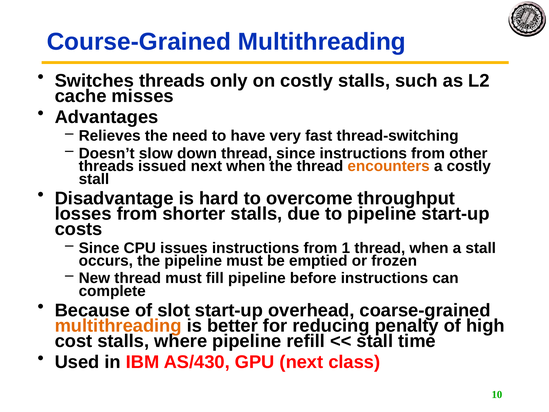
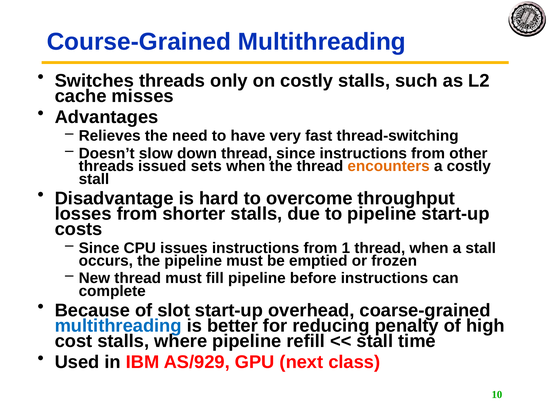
issued next: next -> sets
multithreading at (118, 326) colour: orange -> blue
AS/430: AS/430 -> AS/929
